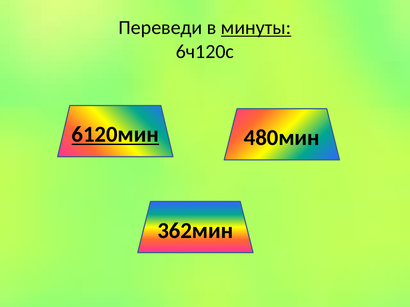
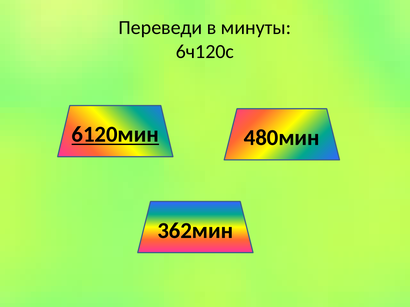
минуты underline: present -> none
